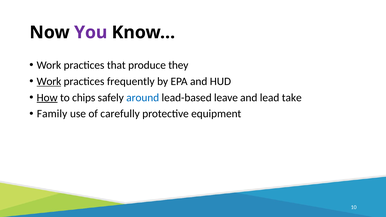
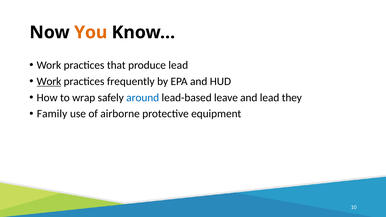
You colour: purple -> orange
produce they: they -> lead
How underline: present -> none
chips: chips -> wrap
take: take -> they
carefully: carefully -> airborne
